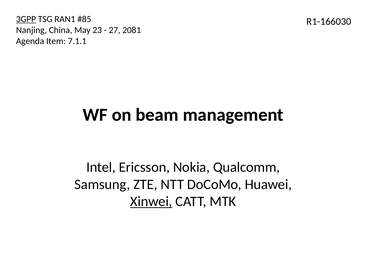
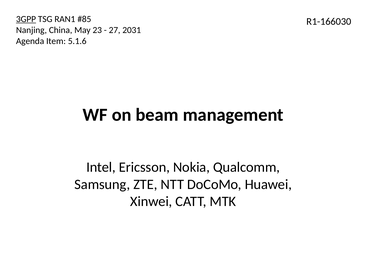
2081: 2081 -> 2031
7.1.1: 7.1.1 -> 5.1.6
Xinwei underline: present -> none
